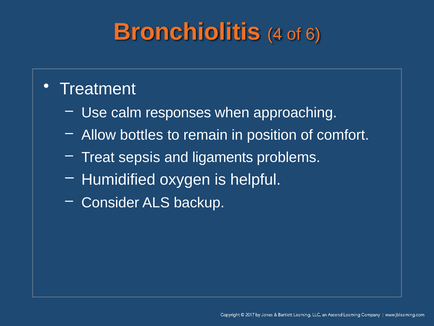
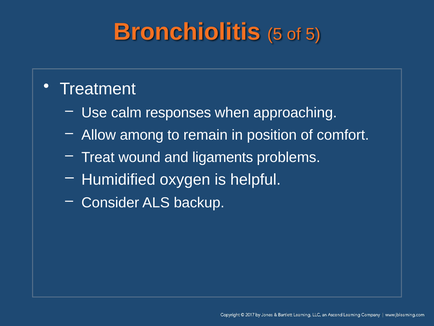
Bronchiolitis 4: 4 -> 5
of 6: 6 -> 5
bottles: bottles -> among
sepsis: sepsis -> wound
